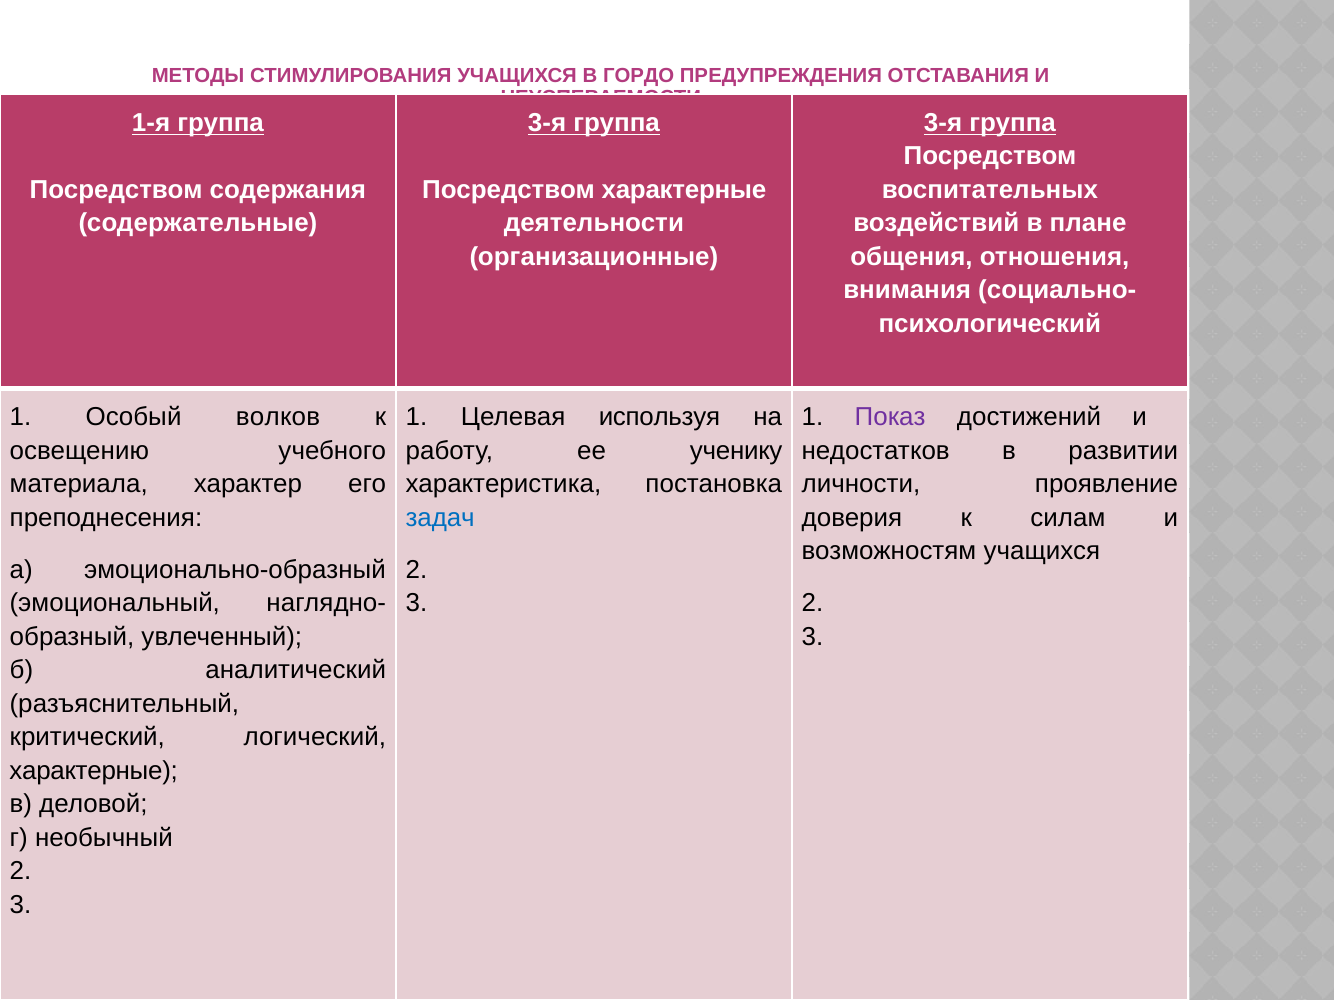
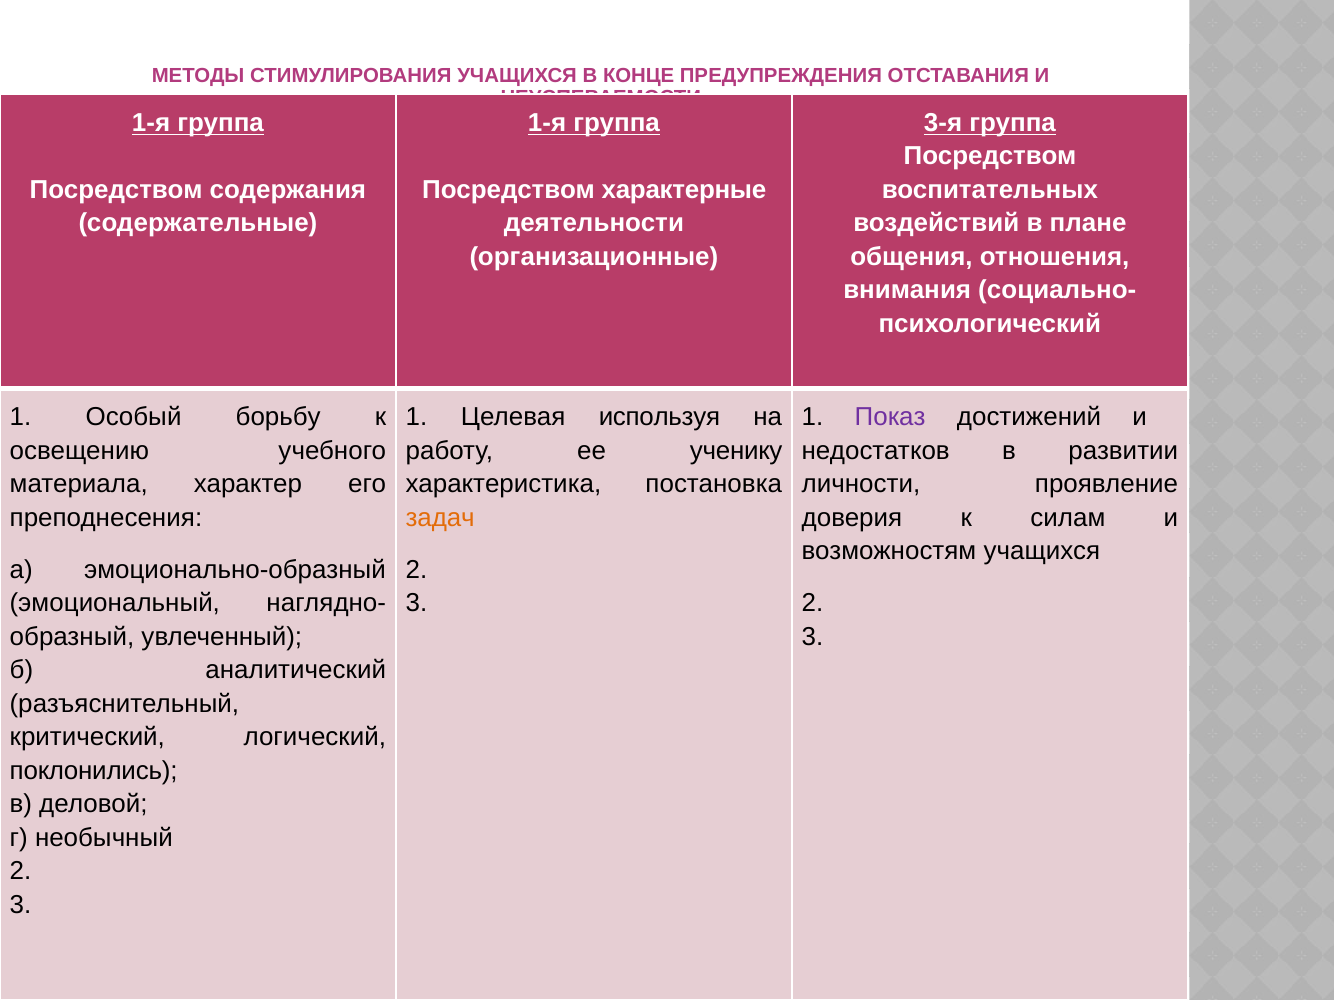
ГОРДО: ГОРДО -> КОНЦЕ
3-я at (547, 123): 3-я -> 1-я
волков: волков -> борьбу
задач colour: blue -> orange
характерные at (94, 771): характерные -> поклонились
